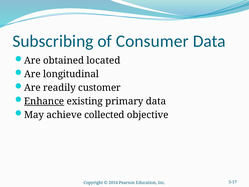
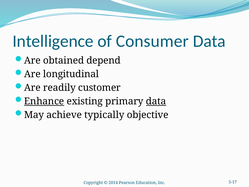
Subscribing: Subscribing -> Intelligence
located: located -> depend
data at (156, 101) underline: none -> present
collected: collected -> typically
